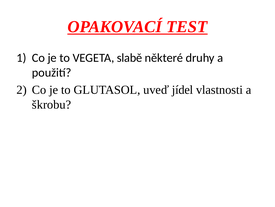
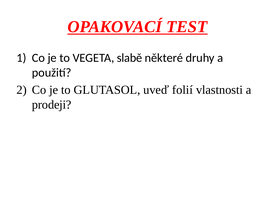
jídel: jídel -> folií
škrobu: škrobu -> prodeji
